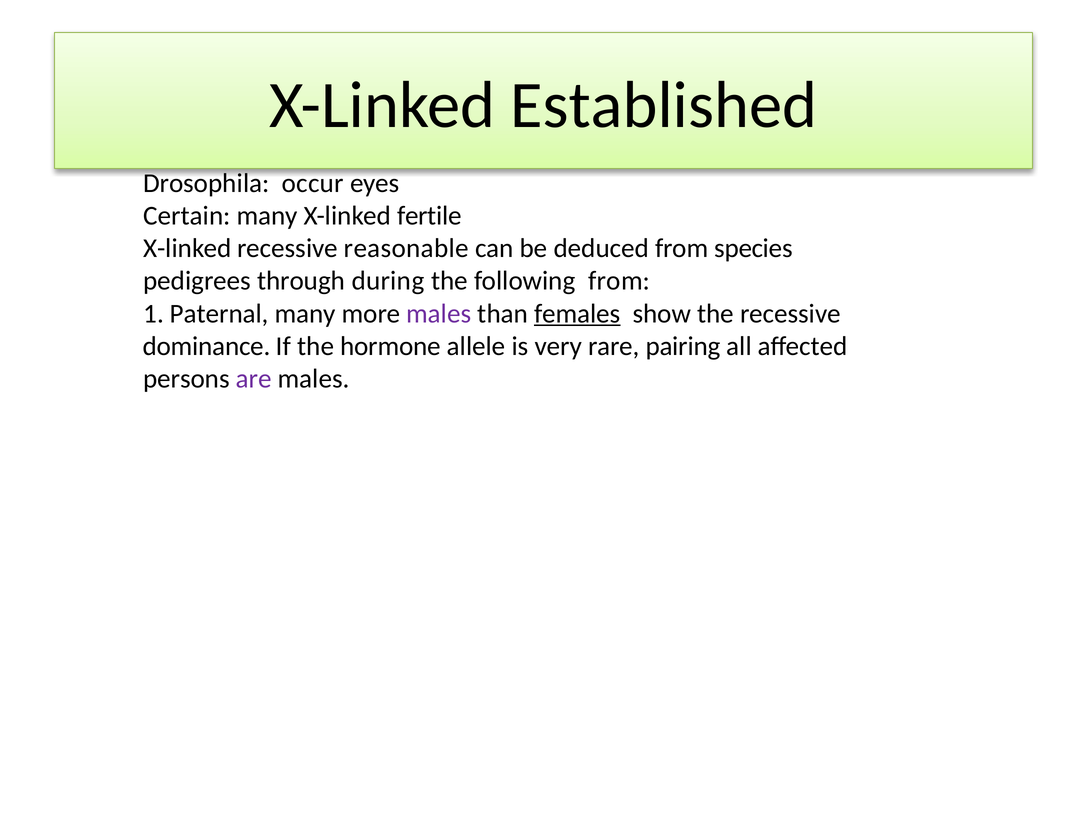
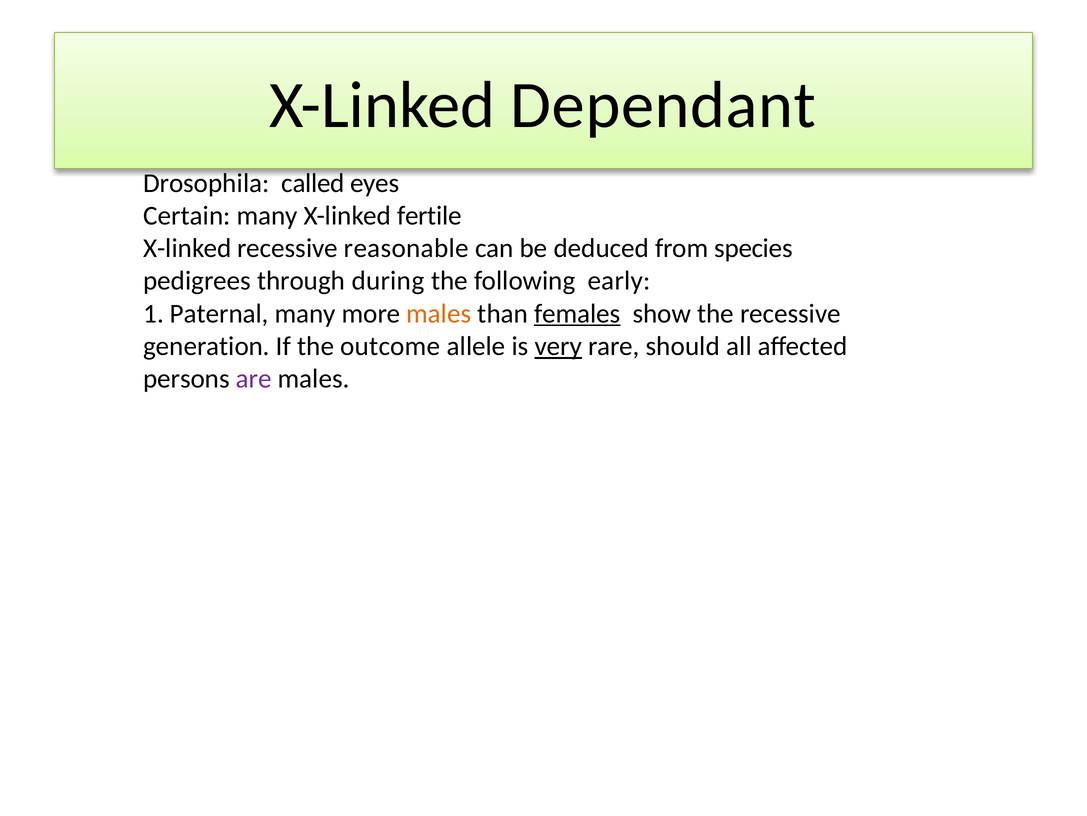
Established: Established -> Dependant
occur: occur -> called
following from: from -> early
males at (439, 313) colour: purple -> orange
dominance: dominance -> generation
hormone: hormone -> outcome
very underline: none -> present
pairing: pairing -> should
